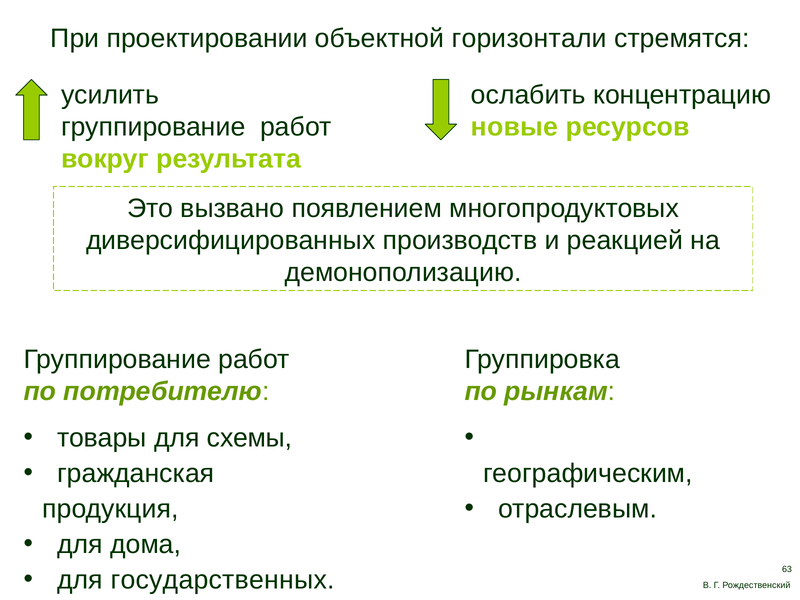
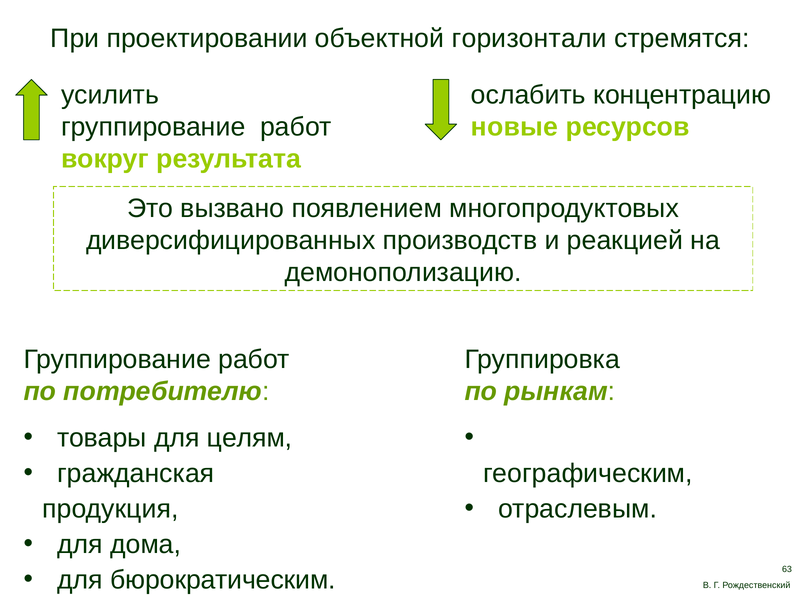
схемы: схемы -> целям
государственных: государственных -> бюрократическим
